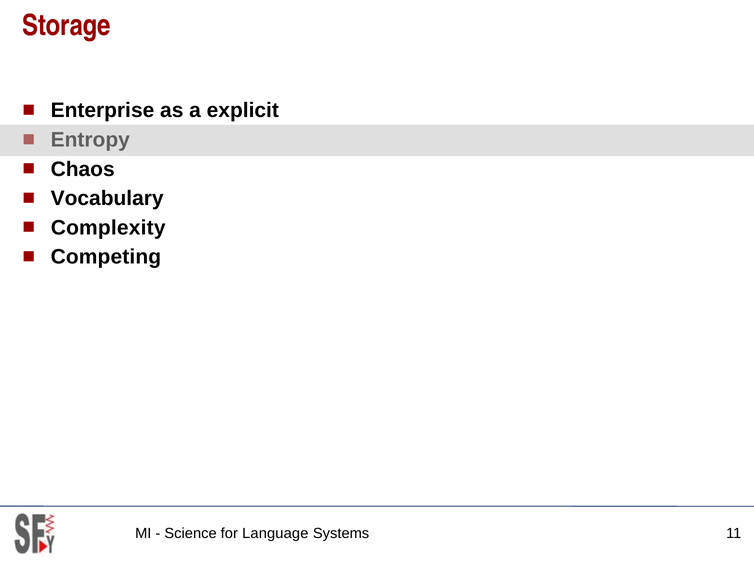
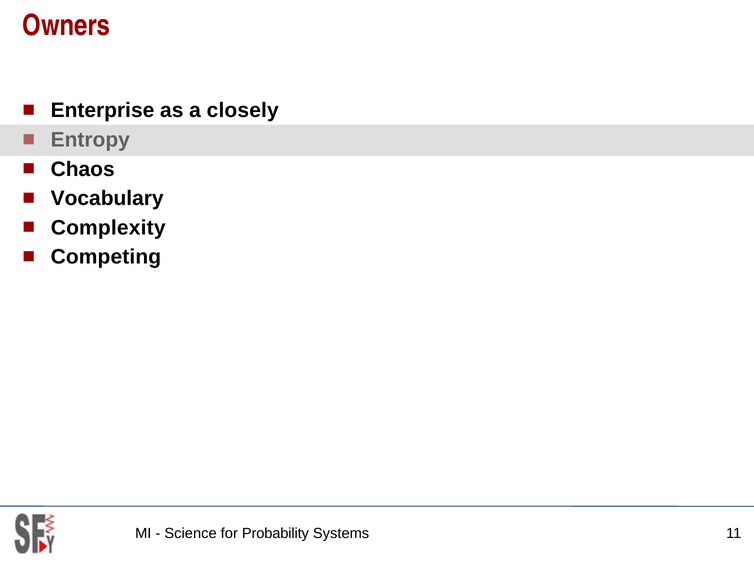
Storage: Storage -> Owners
explicit: explicit -> closely
Language: Language -> Probability
